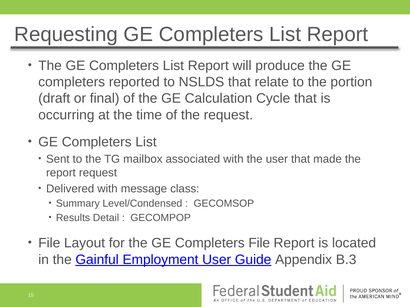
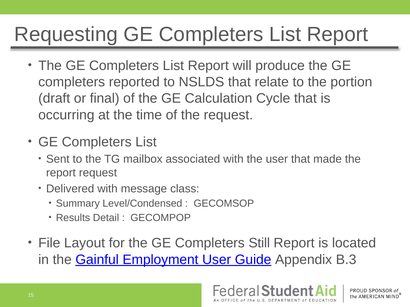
Completers File: File -> Still
